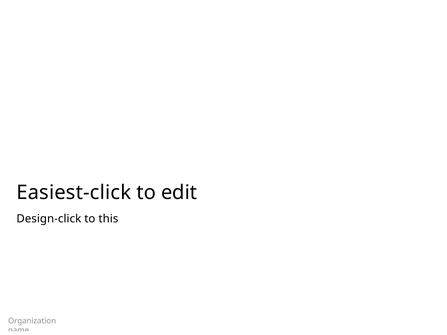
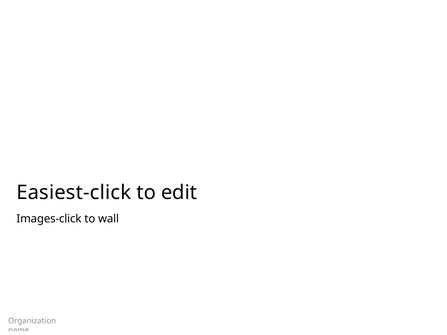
Design-click: Design-click -> Images-click
this: this -> wall
